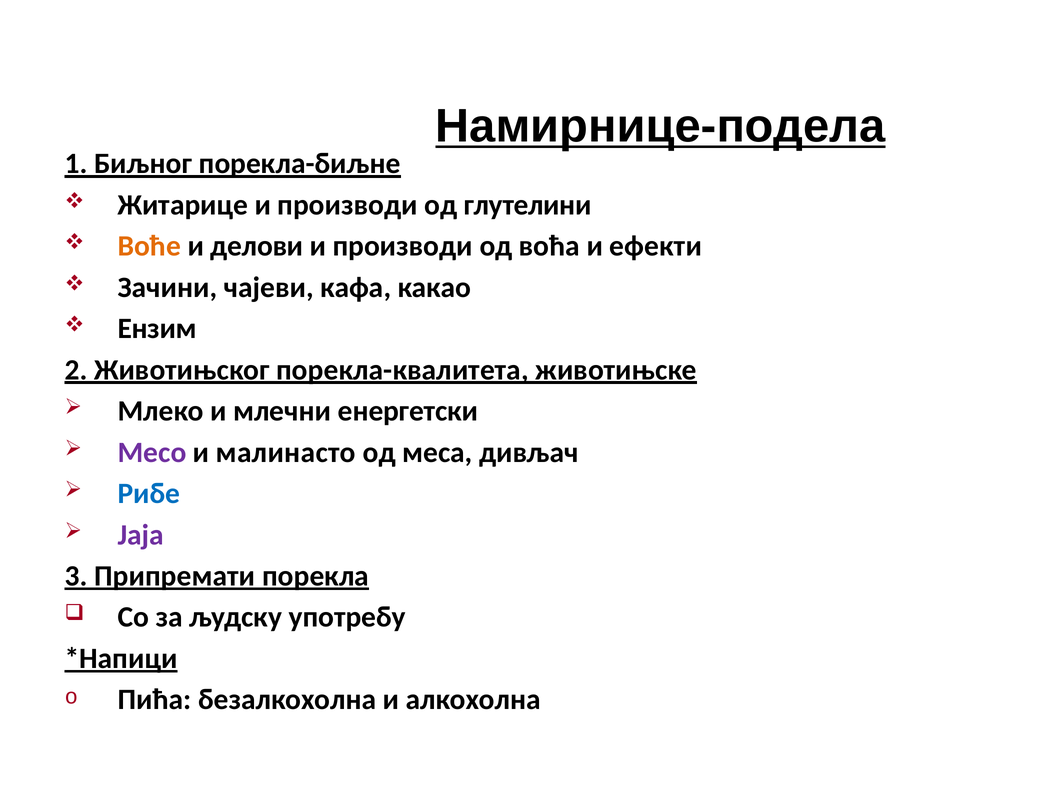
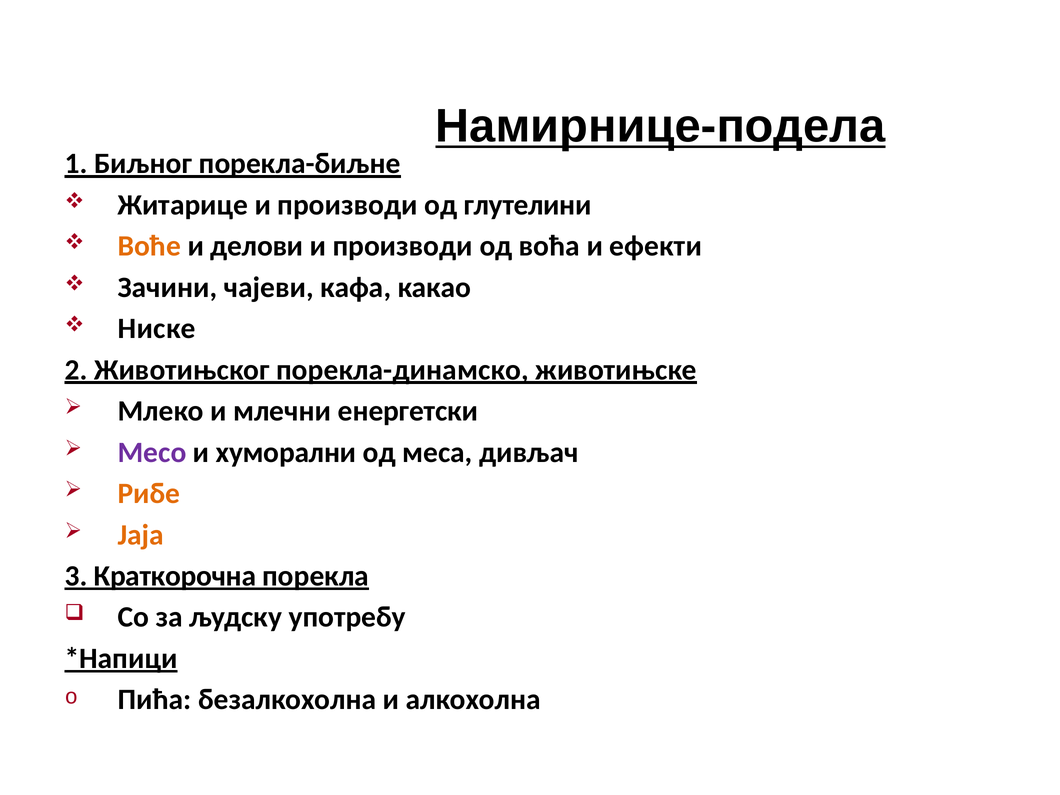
Ензим: Ензим -> Ниске
порекла-квалитета: порекла-квалитета -> порекла-динамско
малинасто: малинасто -> хуморални
Рибе colour: blue -> orange
Јаја colour: purple -> orange
Припремати: Припремати -> Краткорочна
